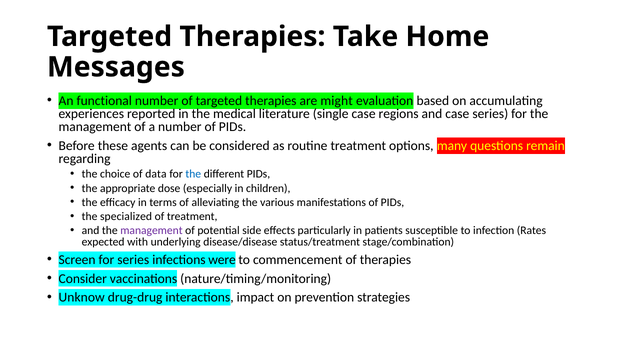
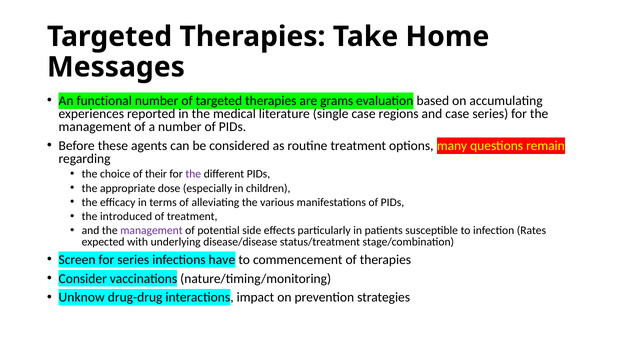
might: might -> grams
data: data -> their
the at (193, 174) colour: blue -> purple
specialized: specialized -> introduced
were: were -> have
